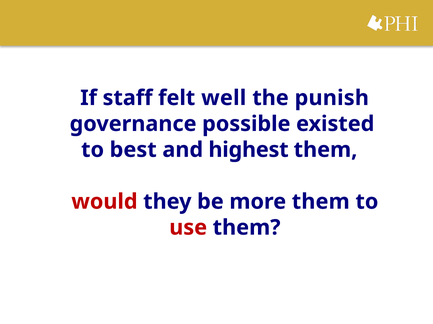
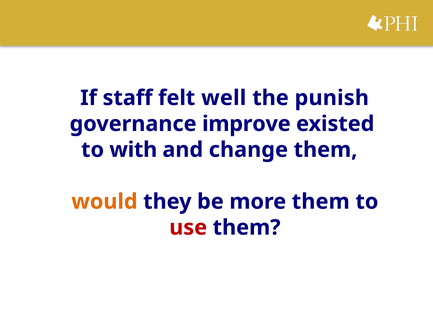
possible: possible -> improve
best: best -> with
highest: highest -> change
would colour: red -> orange
